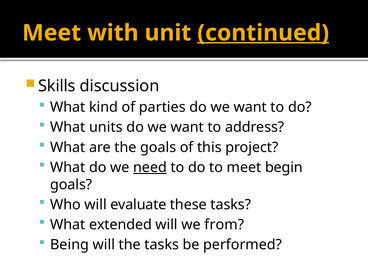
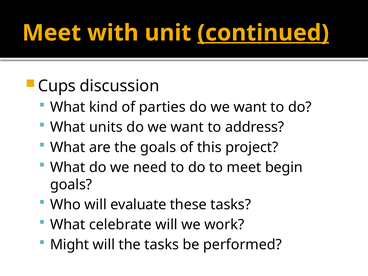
Skills: Skills -> Cups
need underline: present -> none
extended: extended -> celebrate
from: from -> work
Being: Being -> Might
